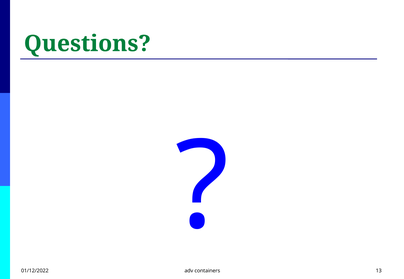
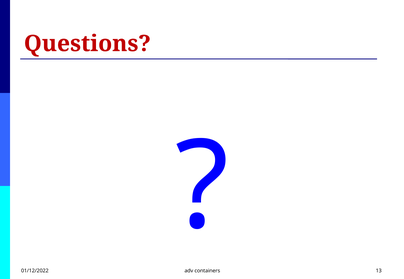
Questions colour: green -> red
